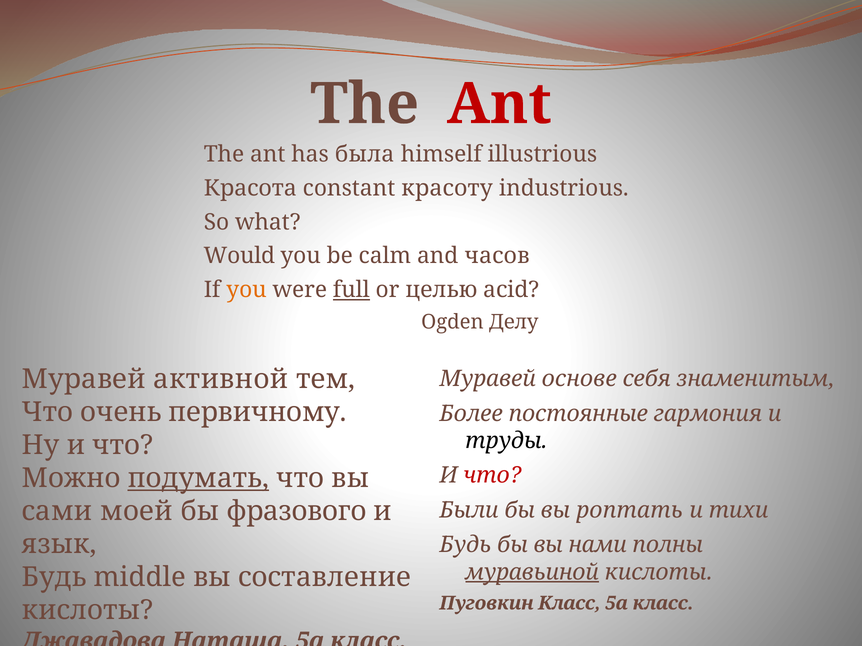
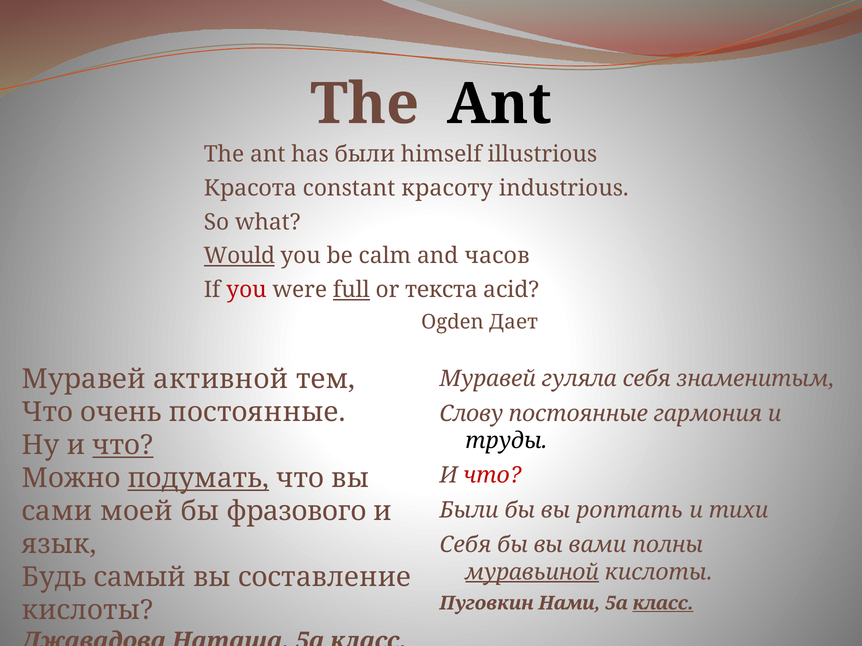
Ant at (499, 104) colour: red -> black
has была: была -> были
Would underline: none -> present
you at (247, 290) colour: orange -> red
целью: целью -> текста
Делу: Делу -> Дает
основе: основе -> гуляла
очень первичному: первичному -> постоянные
Более: Более -> Слову
что at (123, 446) underline: none -> present
Будь at (465, 545): Будь -> Себя
нами: нами -> вами
middle: middle -> самый
Пуговкин Класс: Класс -> Нами
класс at (663, 604) underline: none -> present
